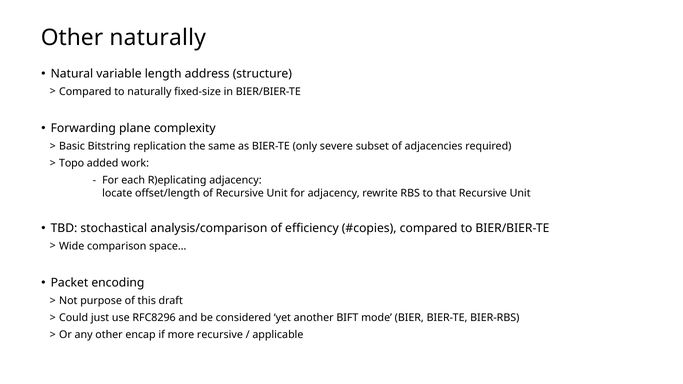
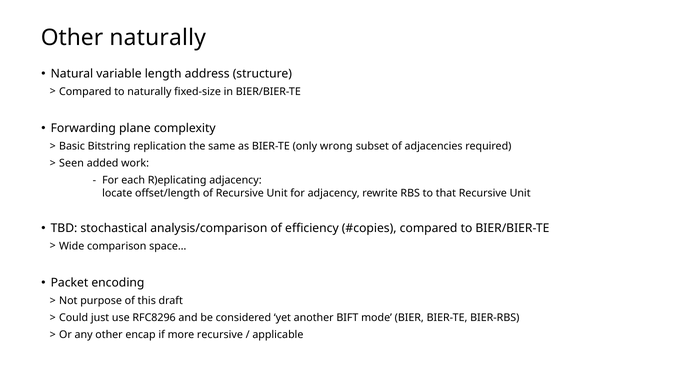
severe: severe -> wrong
Topo: Topo -> Seen
